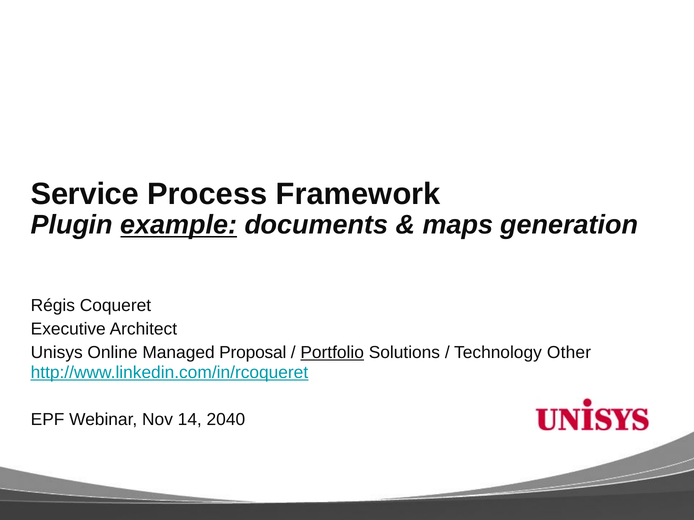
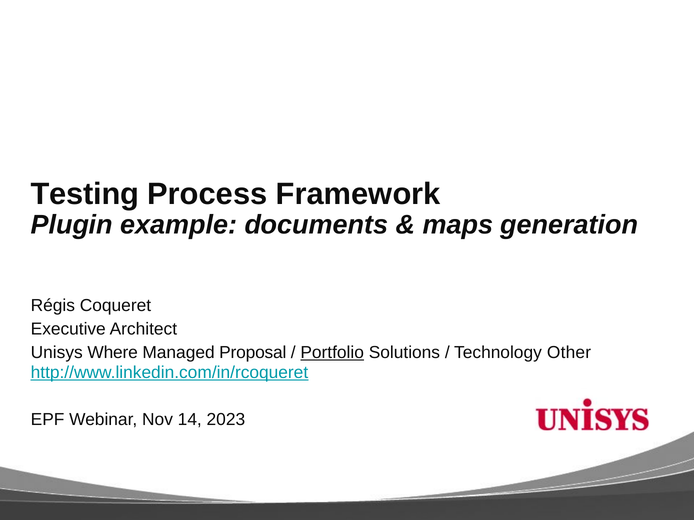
Service: Service -> Testing
example underline: present -> none
Online: Online -> Where
2040: 2040 -> 2023
